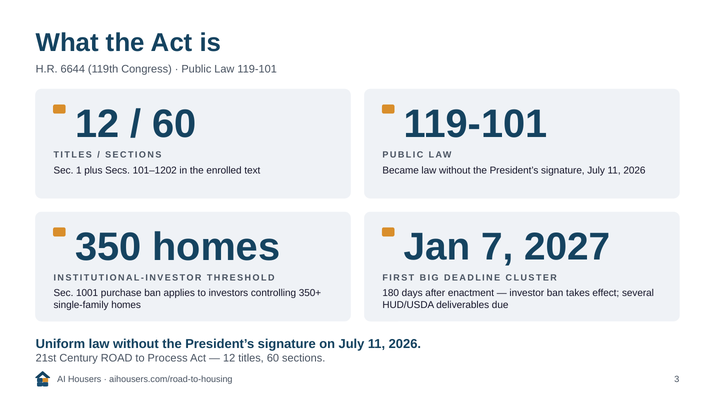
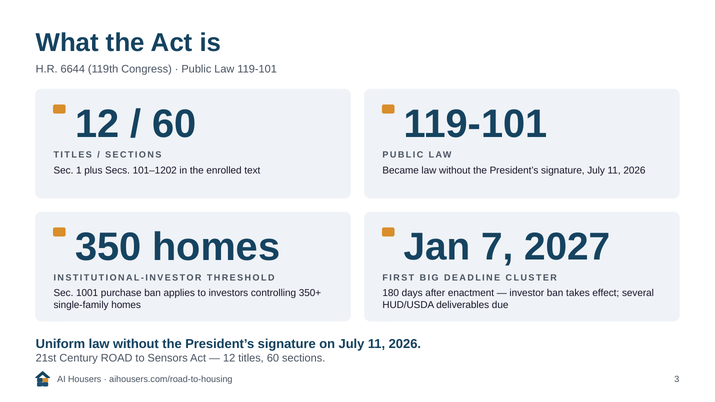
Process: Process -> Sensors
